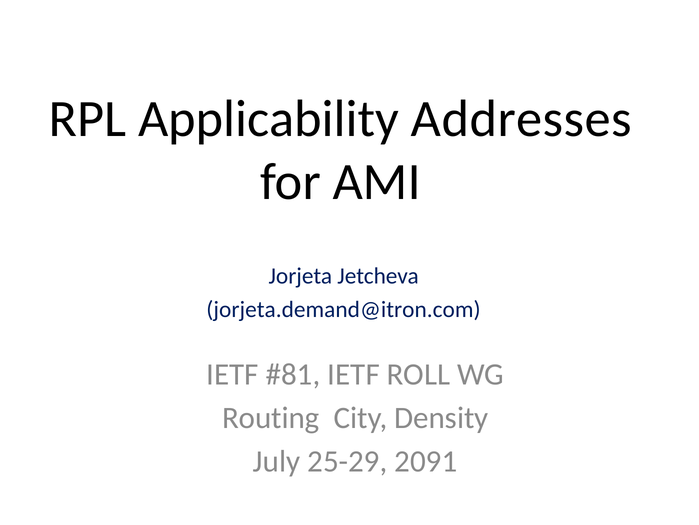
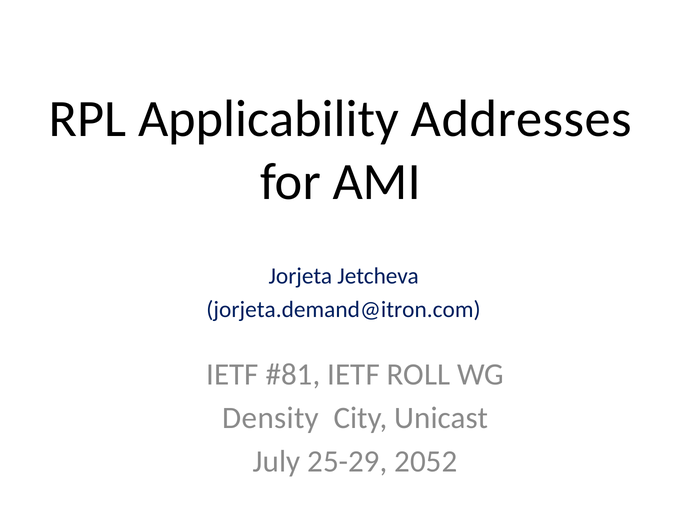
Routing: Routing -> Density
Density: Density -> Unicast
2091: 2091 -> 2052
